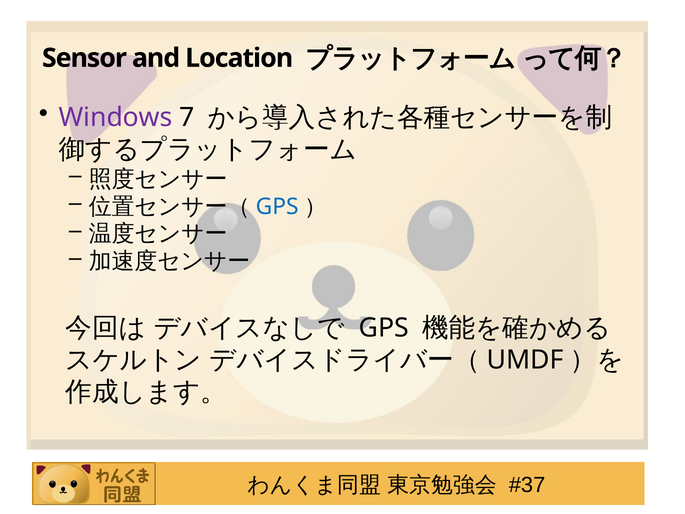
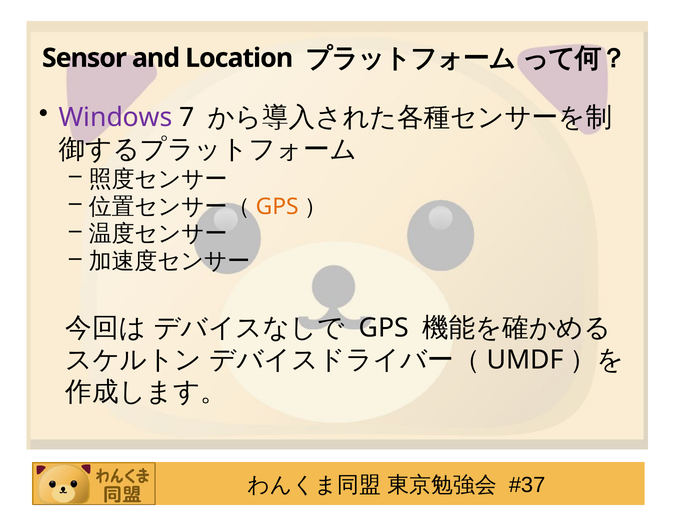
GPS at (277, 206) colour: blue -> orange
